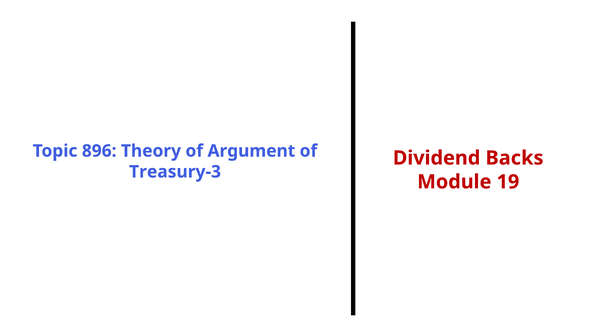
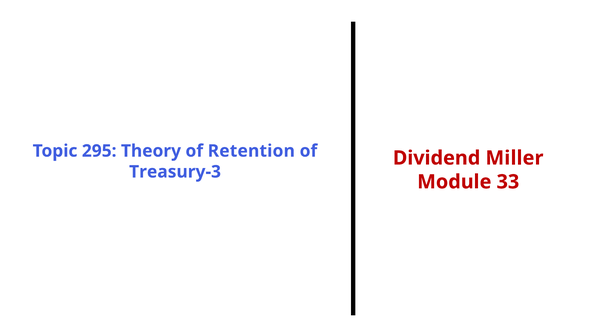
896: 896 -> 295
Argument: Argument -> Retention
Backs: Backs -> Miller
19: 19 -> 33
